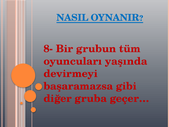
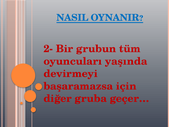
8-: 8- -> 2-
gibi: gibi -> için
